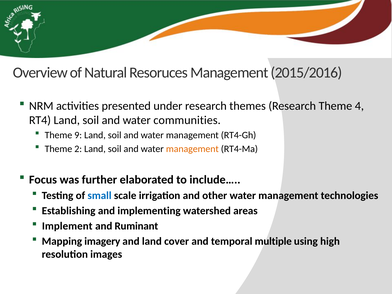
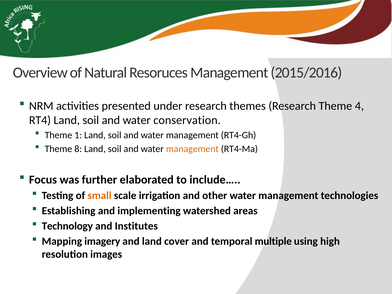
communities: communities -> conservation
9: 9 -> 1
2: 2 -> 8
small colour: blue -> orange
Implement: Implement -> Technology
Ruminant: Ruminant -> Institutes
